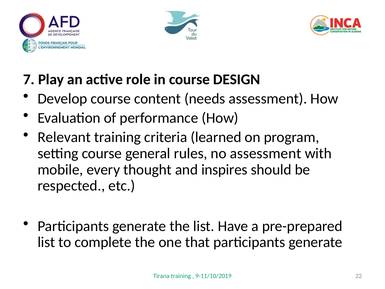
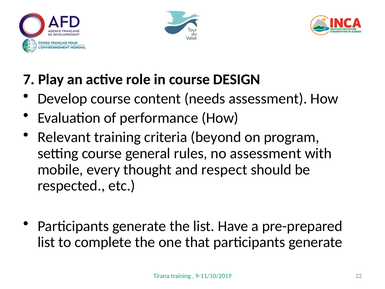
learned: learned -> beyond
inspires: inspires -> respect
